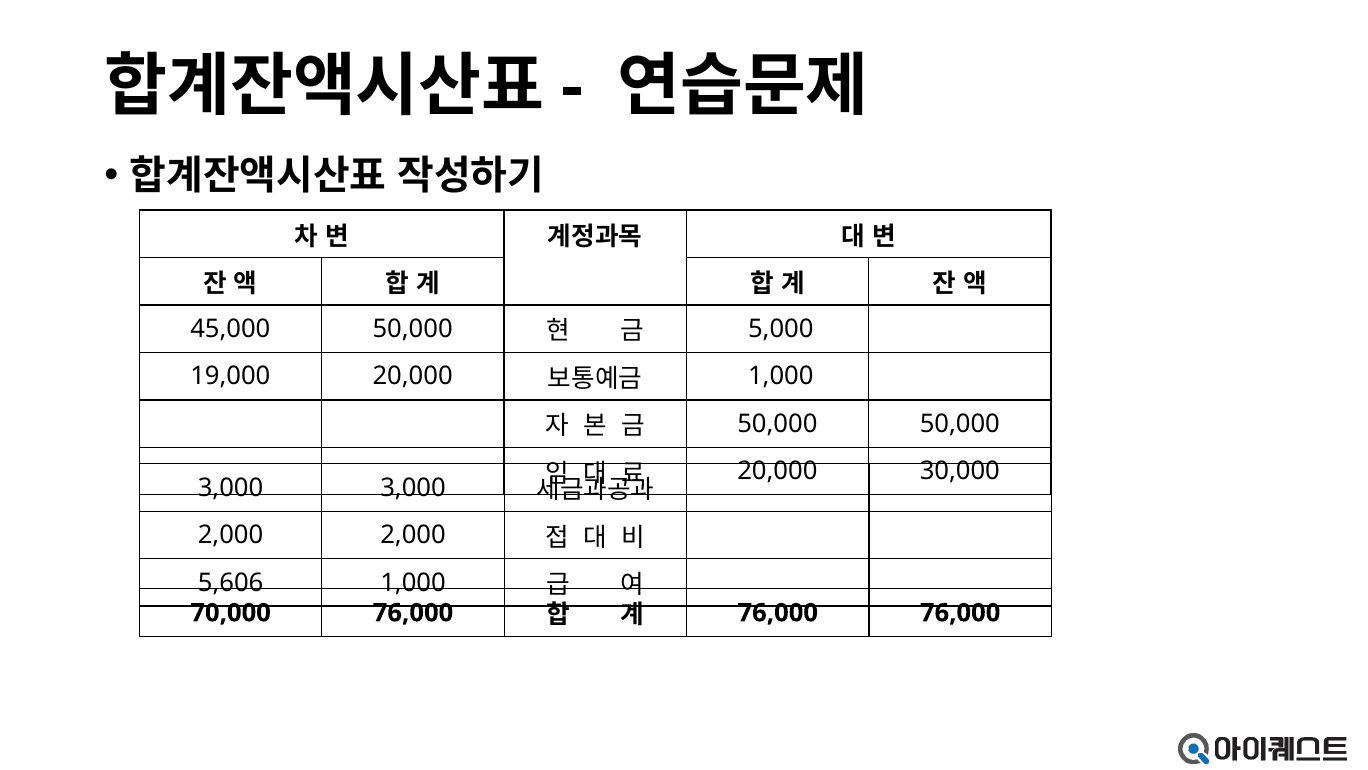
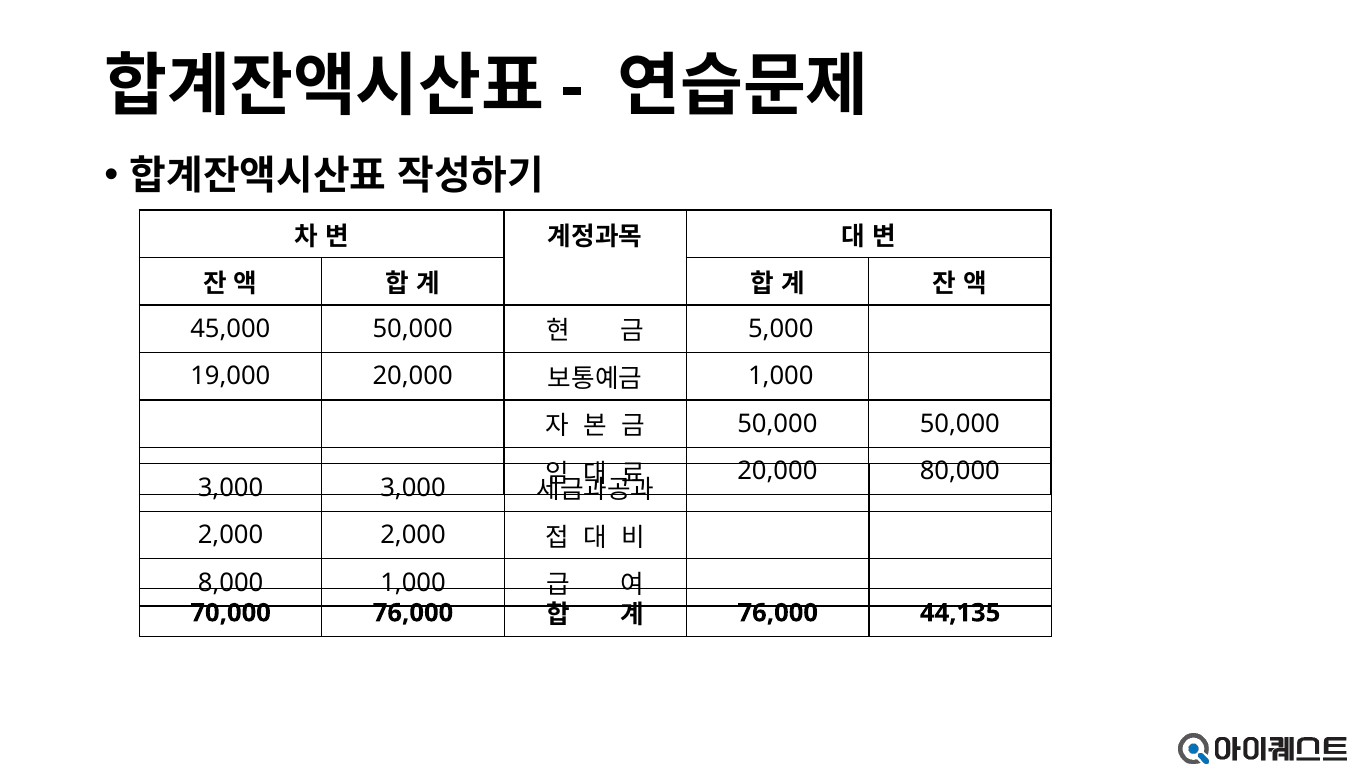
30,000: 30,000 -> 80,000
5,606: 5,606 -> 8,000
76,000 76,000: 76,000 -> 44,135
